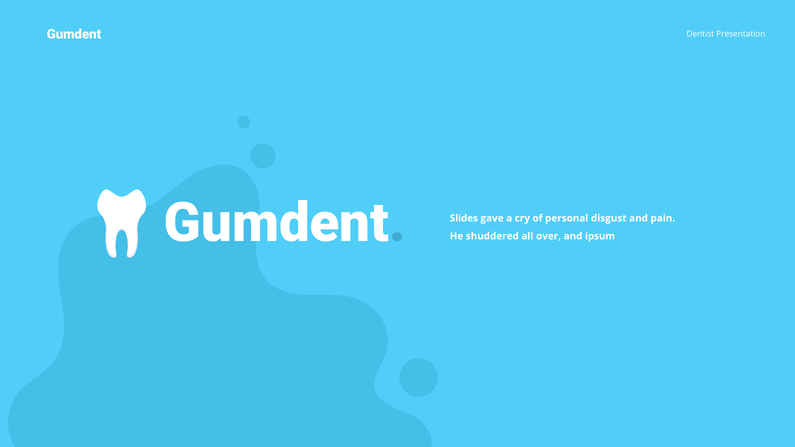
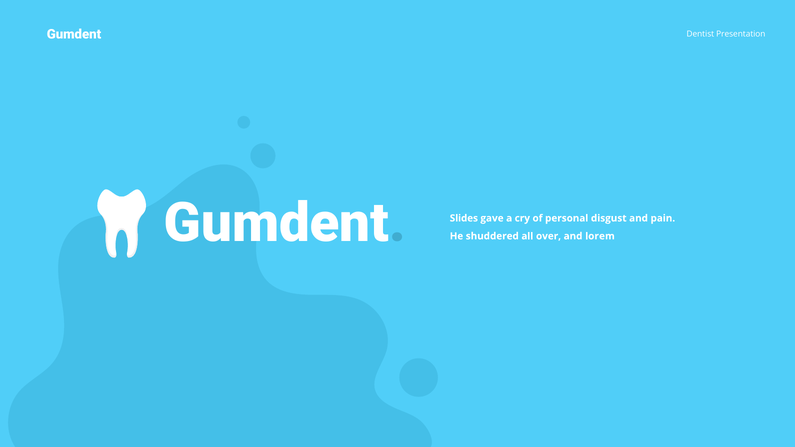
ipsum: ipsum -> lorem
